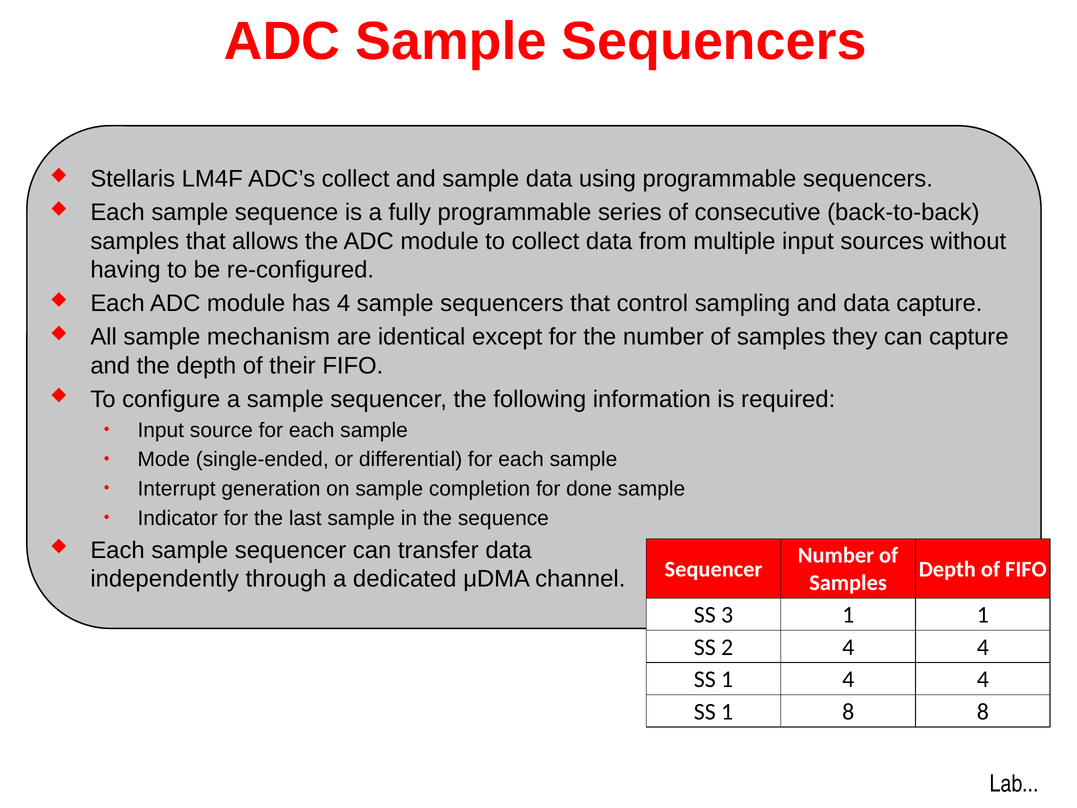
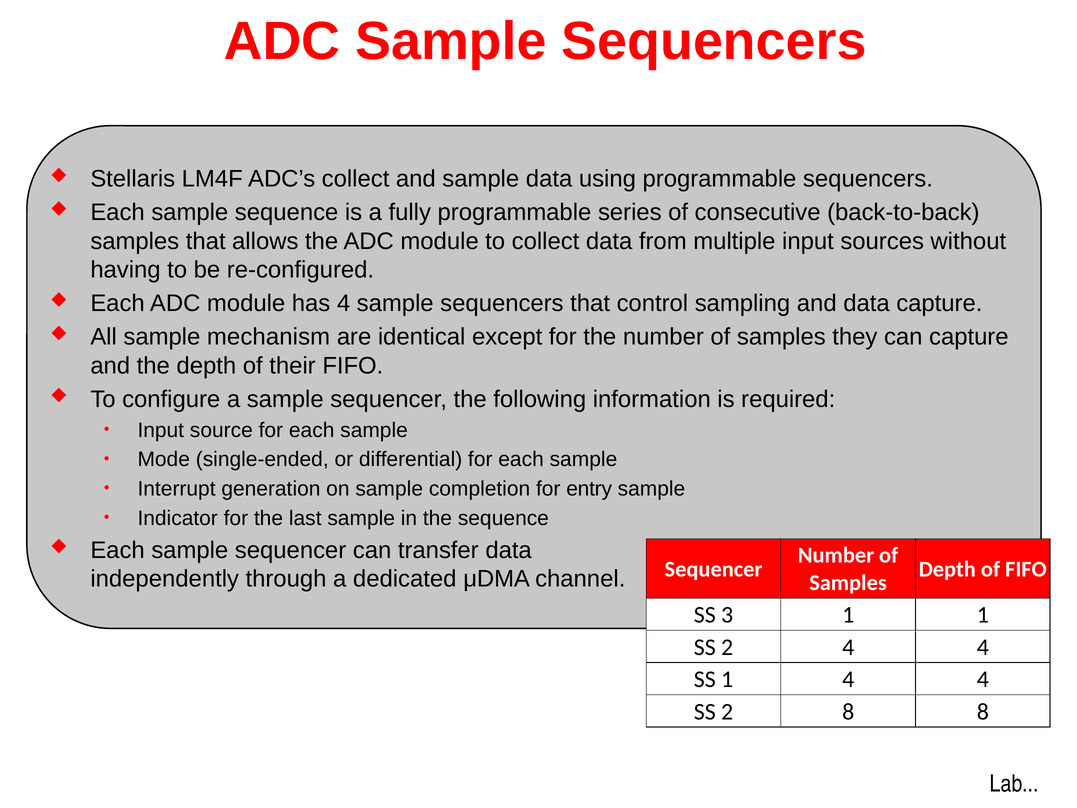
done: done -> entry
1 at (727, 712): 1 -> 2
